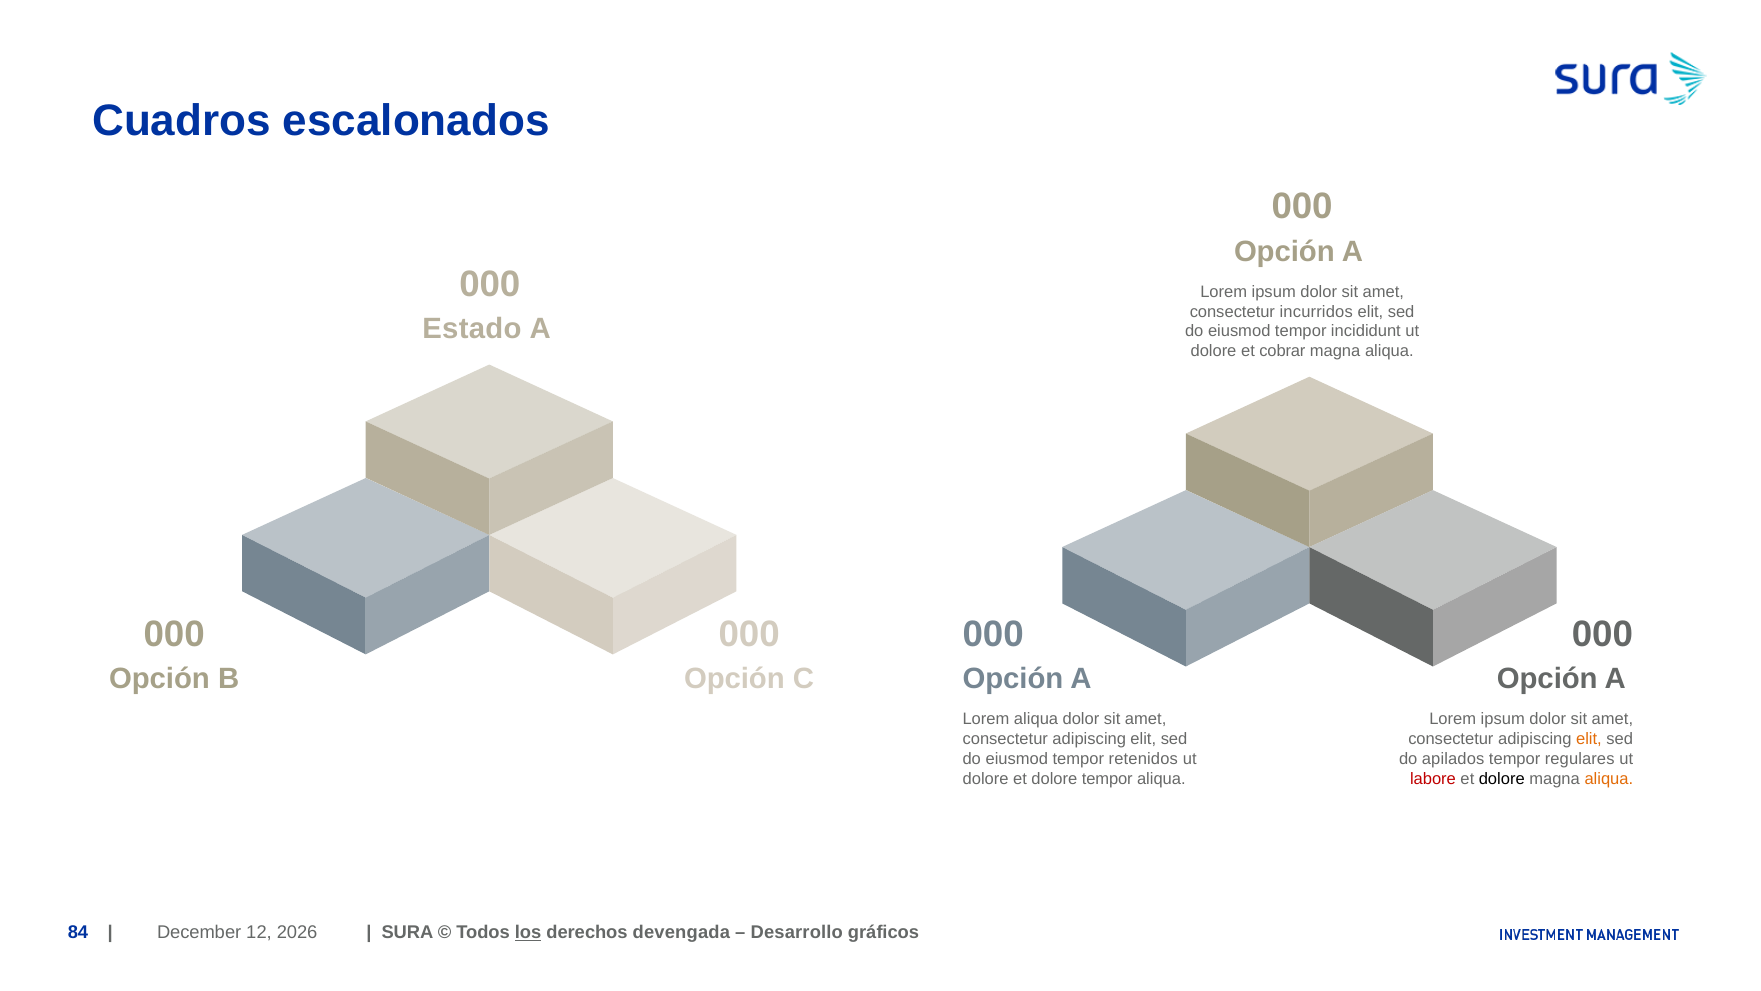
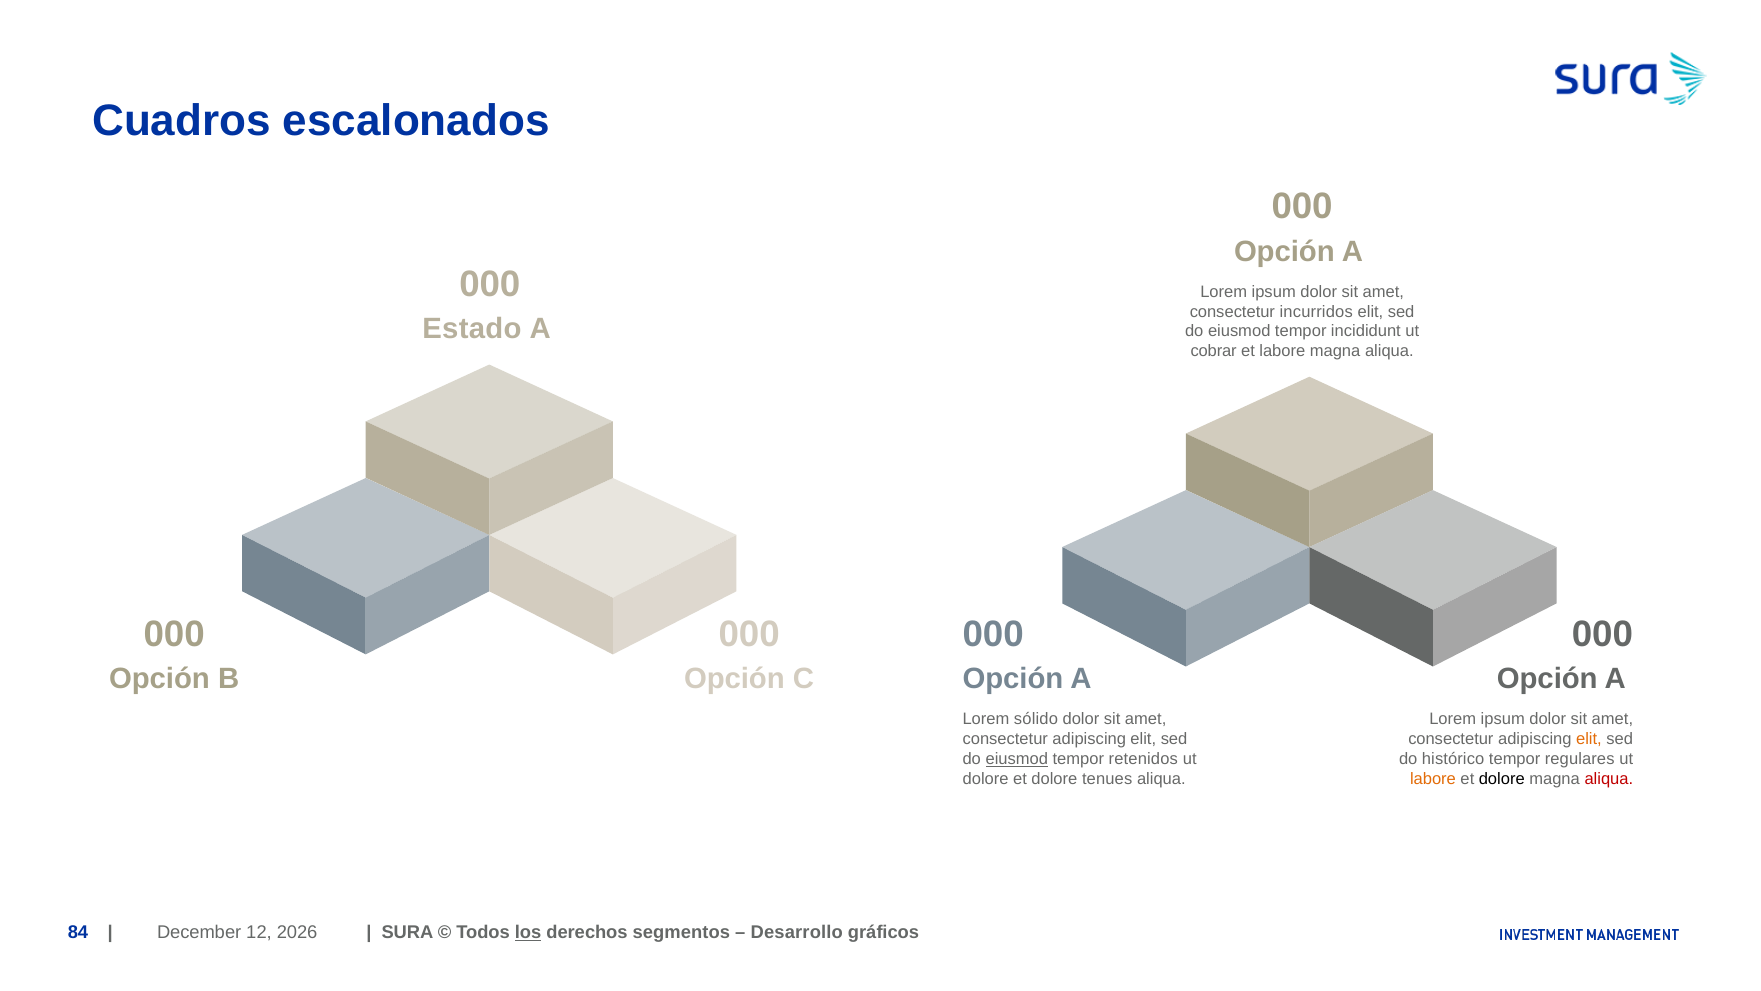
dolore at (1214, 351): dolore -> cobrar
et cobrar: cobrar -> labore
Lorem aliqua: aliqua -> sólido
eiusmod at (1017, 759) underline: none -> present
apilados: apilados -> histórico
dolore tempor: tempor -> tenues
labore at (1433, 779) colour: red -> orange
aliqua at (1609, 779) colour: orange -> red
devengada: devengada -> segmentos
